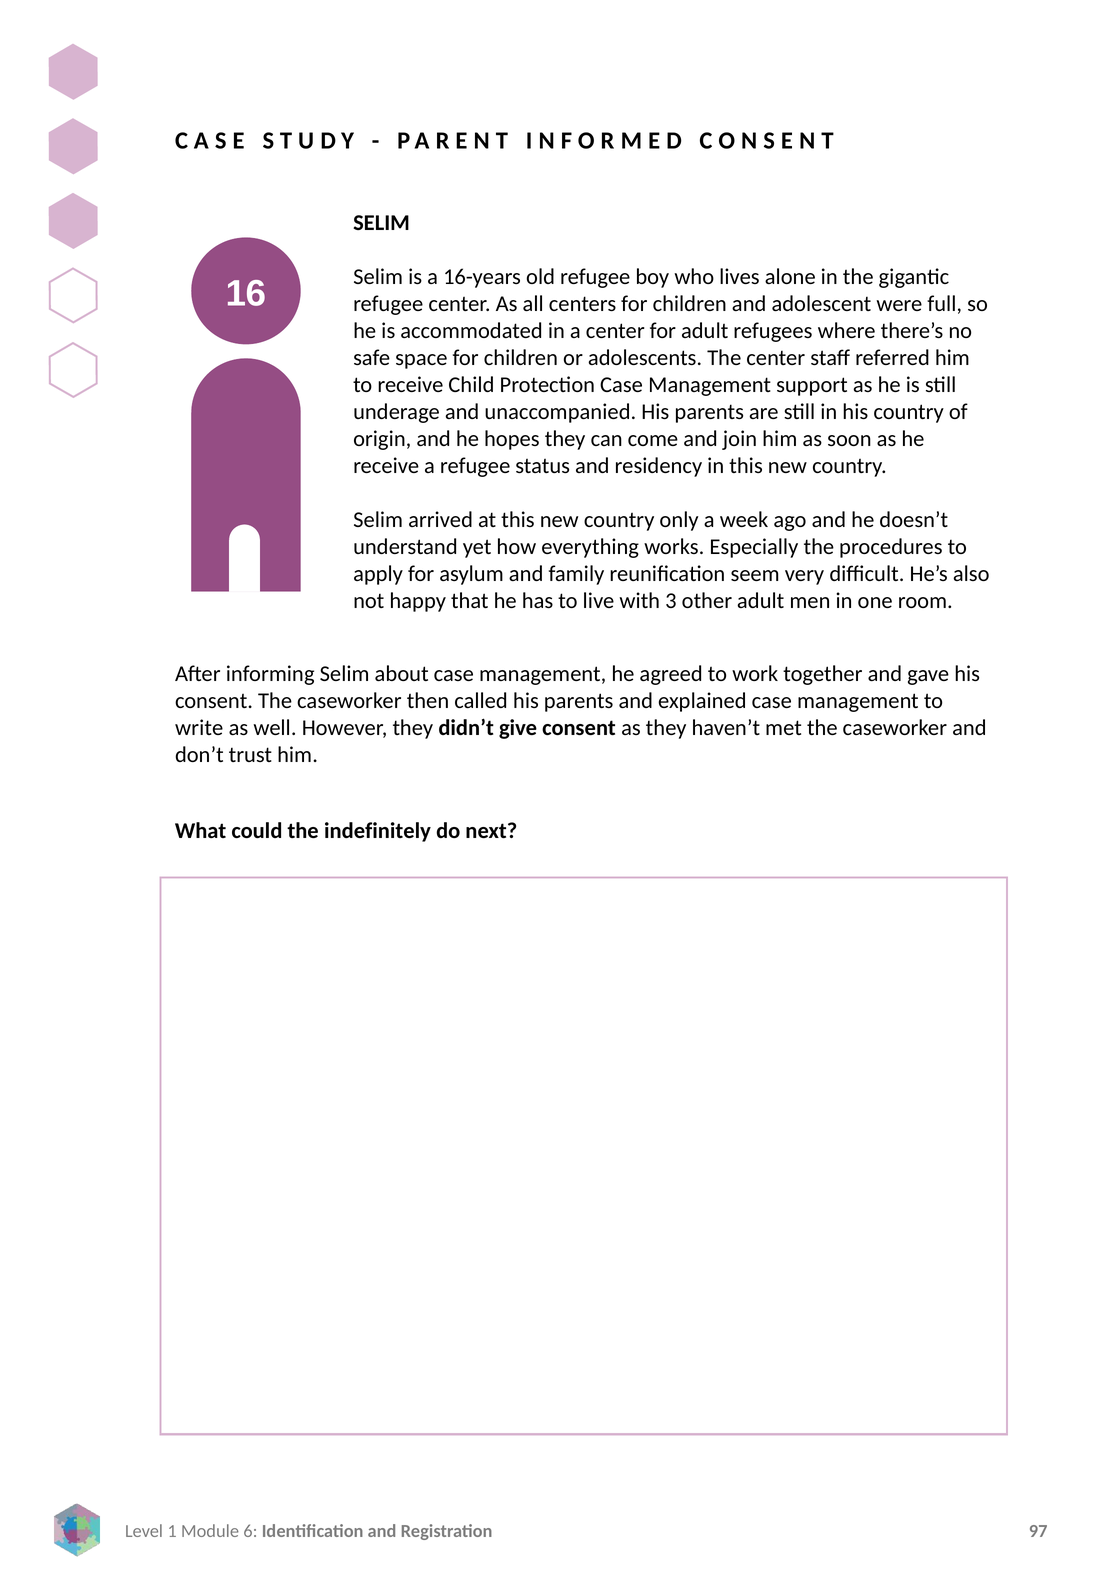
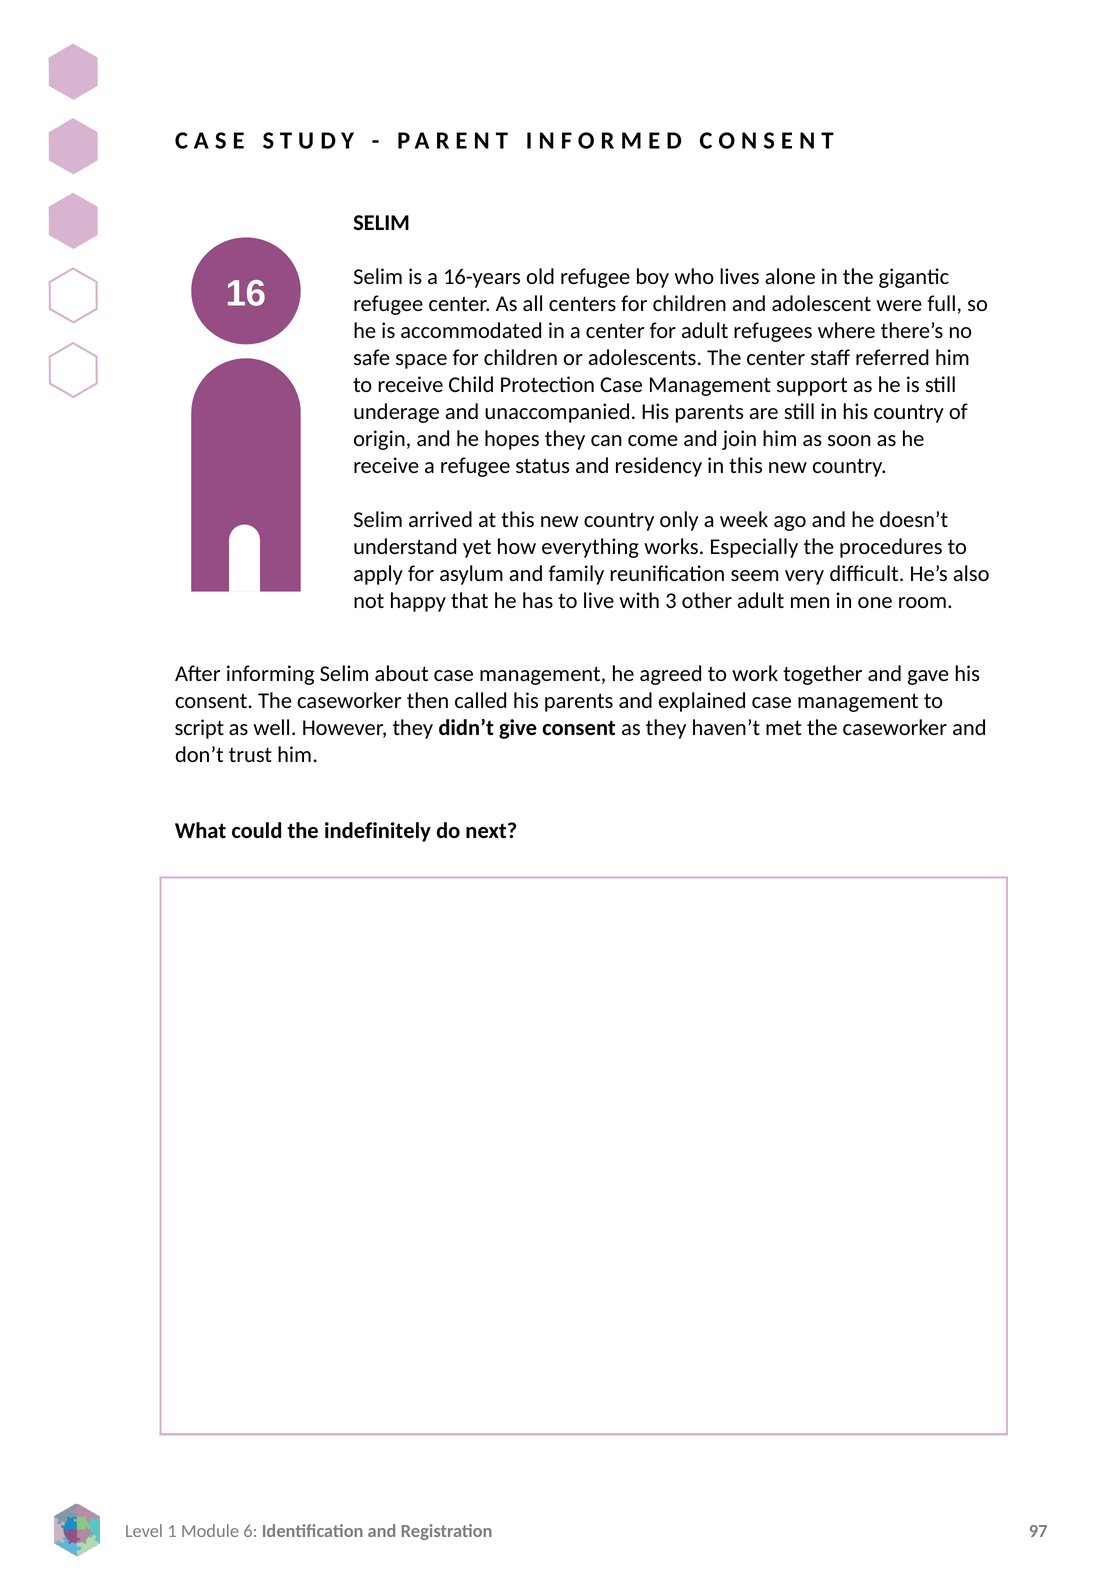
write: write -> script
